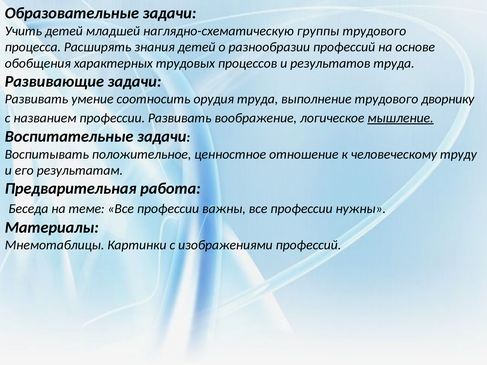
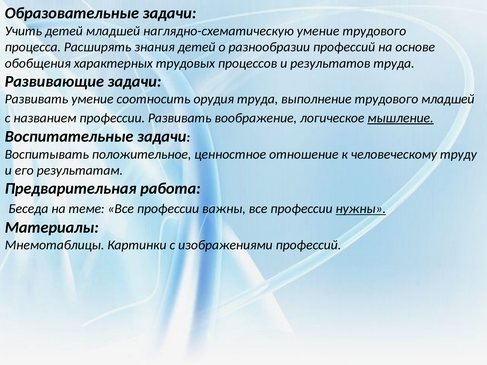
наглядно-схематическую группы: группы -> умение
трудового дворнику: дворнику -> младшей
нужны underline: none -> present
